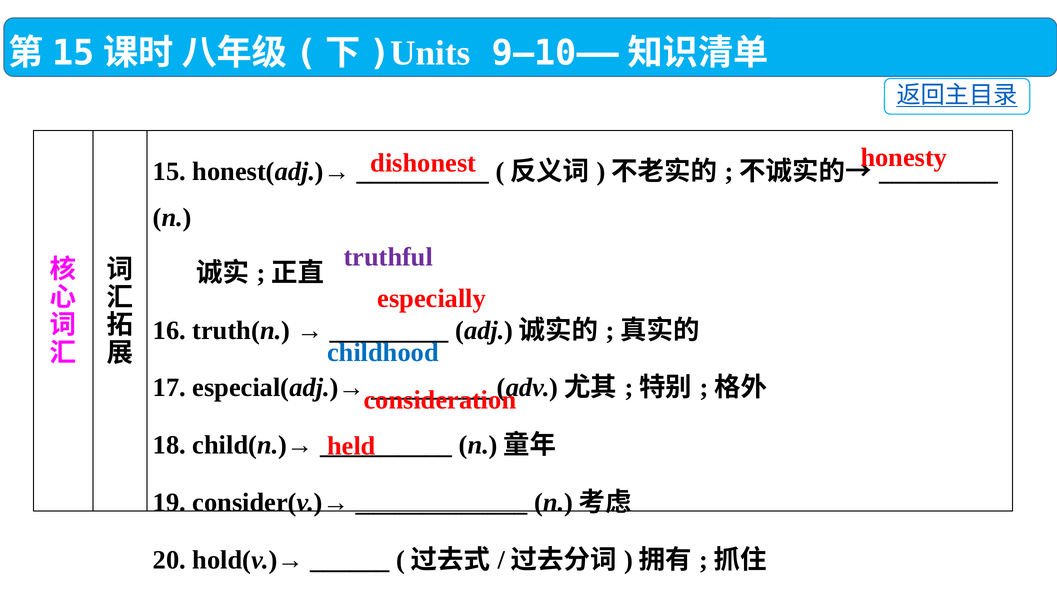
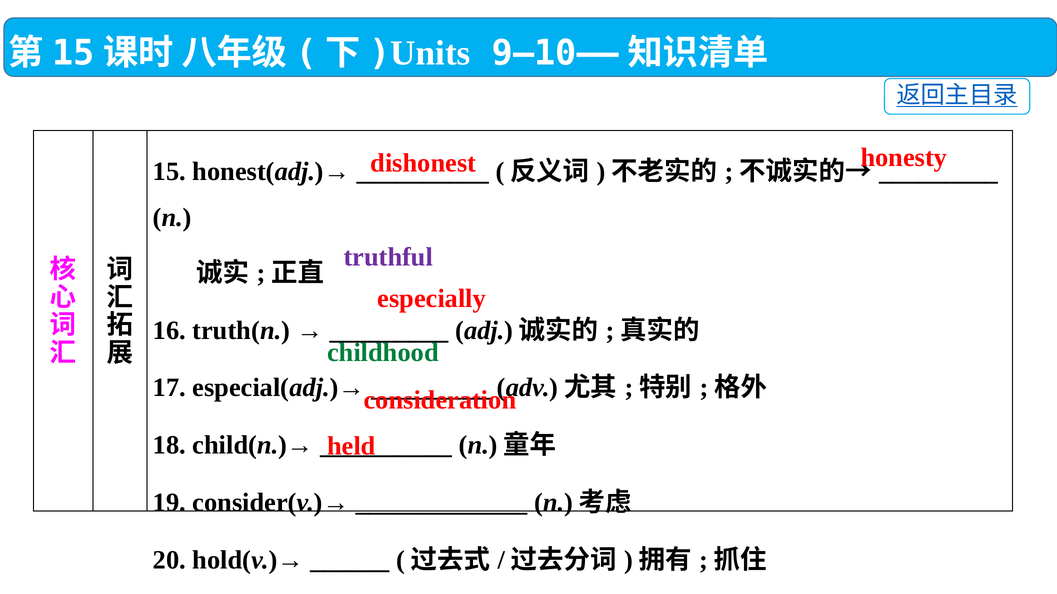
childhood colour: blue -> green
